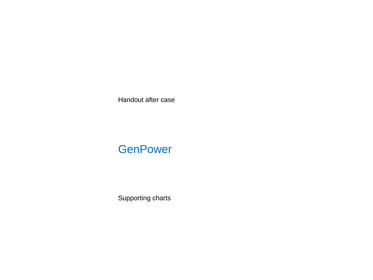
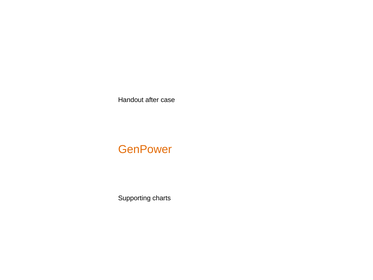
GenPower colour: blue -> orange
